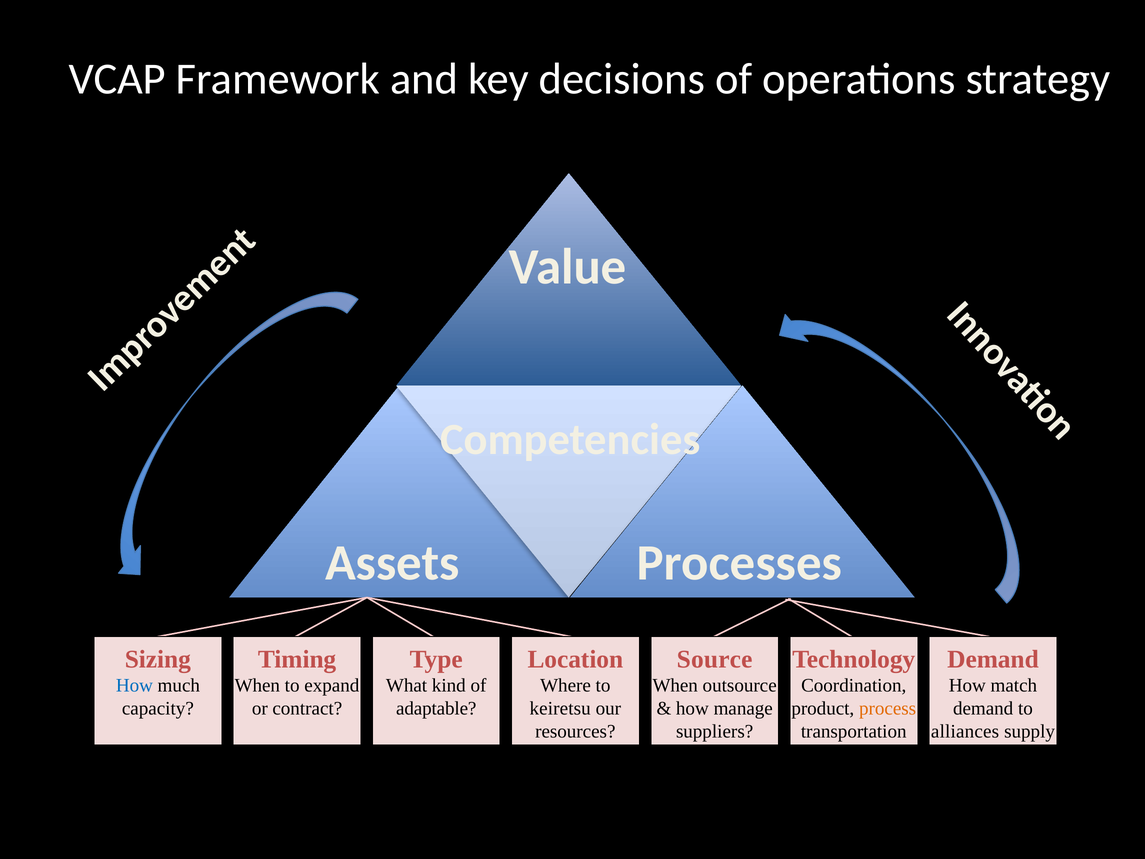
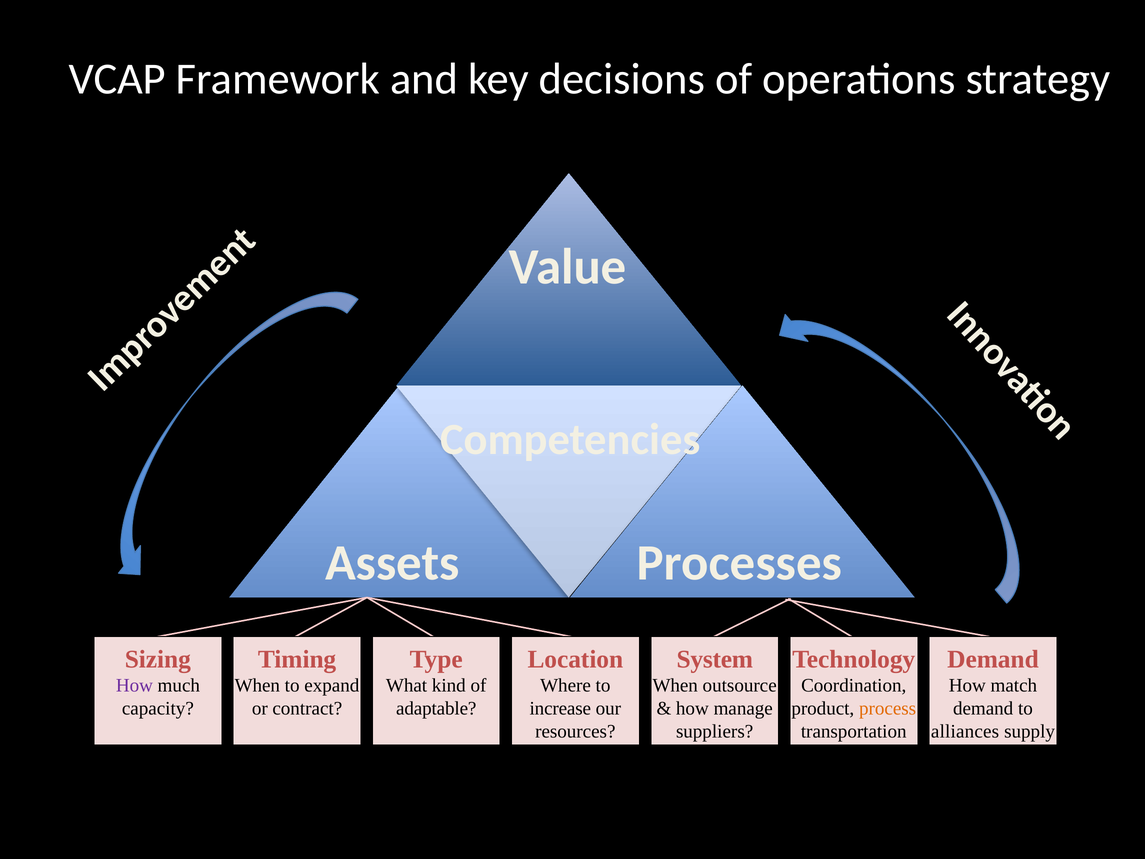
Source: Source -> System
How at (134, 685) colour: blue -> purple
keiretsu: keiretsu -> increase
